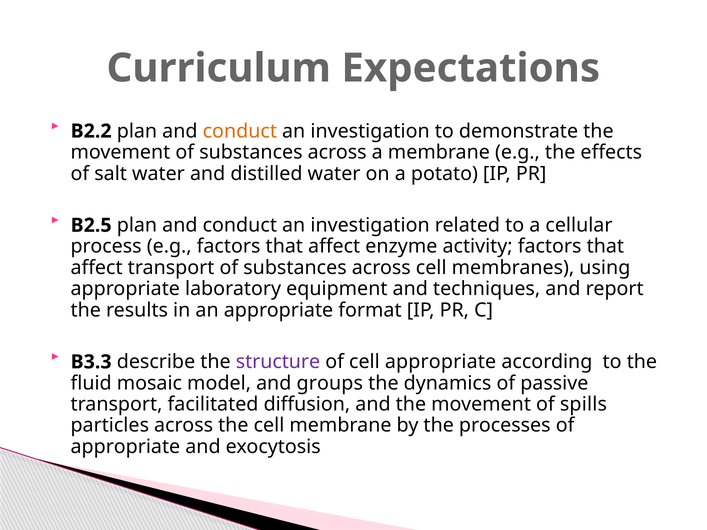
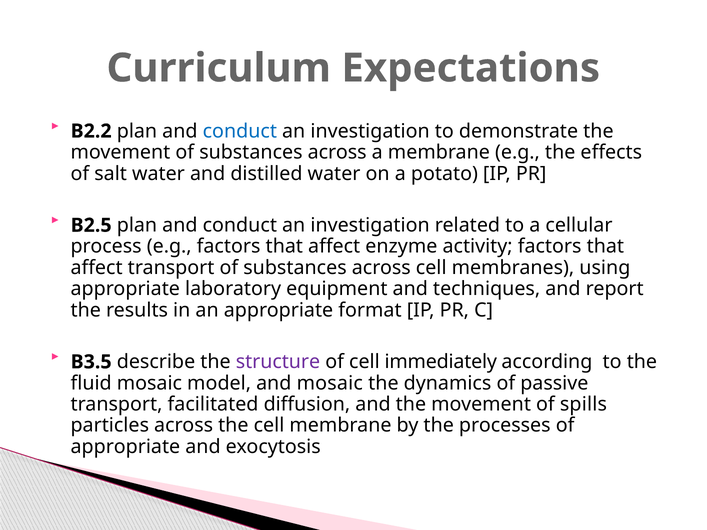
conduct at (240, 131) colour: orange -> blue
B3.3: B3.3 -> B3.5
cell appropriate: appropriate -> immediately
and groups: groups -> mosaic
